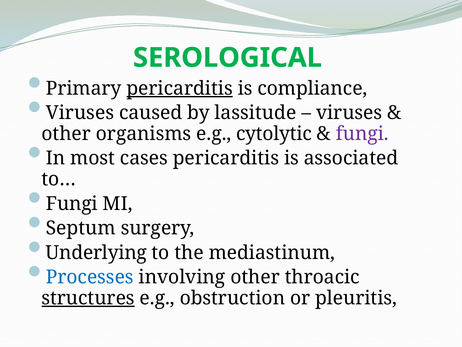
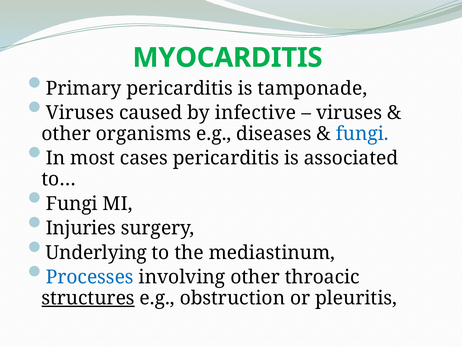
SEROLOGICAL: SEROLOGICAL -> MYOCARDITIS
pericarditis at (180, 88) underline: present -> none
compliance: compliance -> tamponade
lassitude: lassitude -> infective
cytolytic: cytolytic -> diseases
fungi at (362, 134) colour: purple -> blue
Septum: Septum -> Injuries
